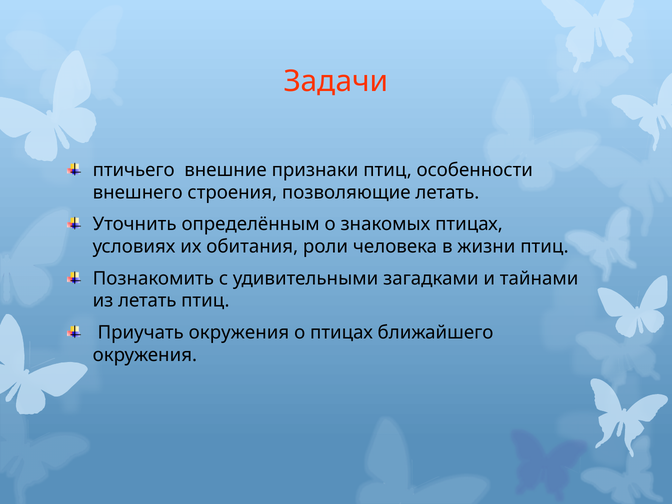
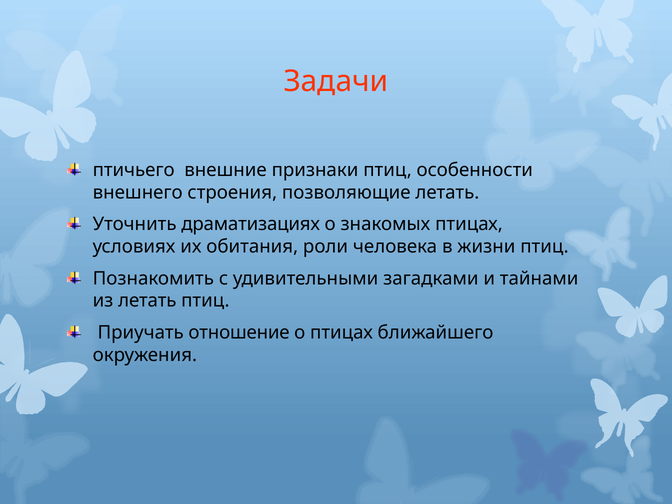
определённым: определённым -> драматизациях
Приучать окружения: окружения -> отношение
